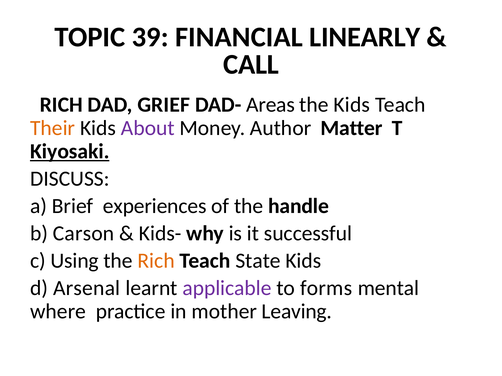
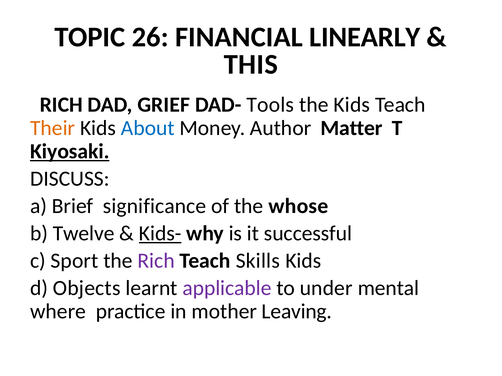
39: 39 -> 26
CALL: CALL -> THIS
Areas: Areas -> Tools
About colour: purple -> blue
experiences: experiences -> significance
handle: handle -> whose
Carson: Carson -> Twelve
Kids- underline: none -> present
Using: Using -> Sport
Rich at (156, 261) colour: orange -> purple
State: State -> Skills
Arsenal: Arsenal -> Objects
forms: forms -> under
